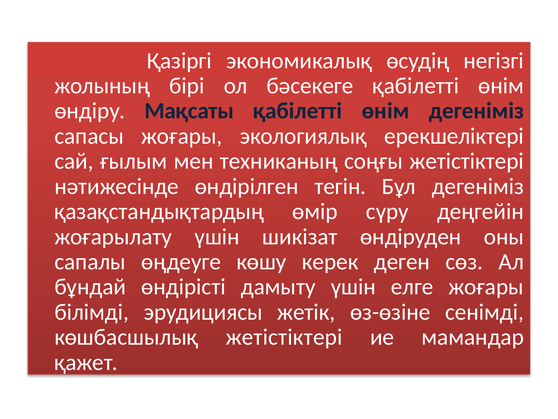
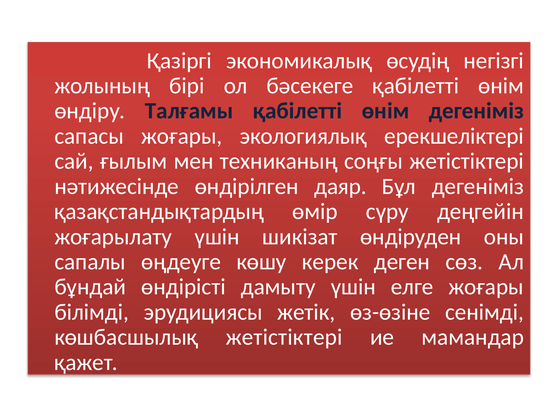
Мақсаты: Мақсаты -> Талғамы
тегін: тегін -> даяр
